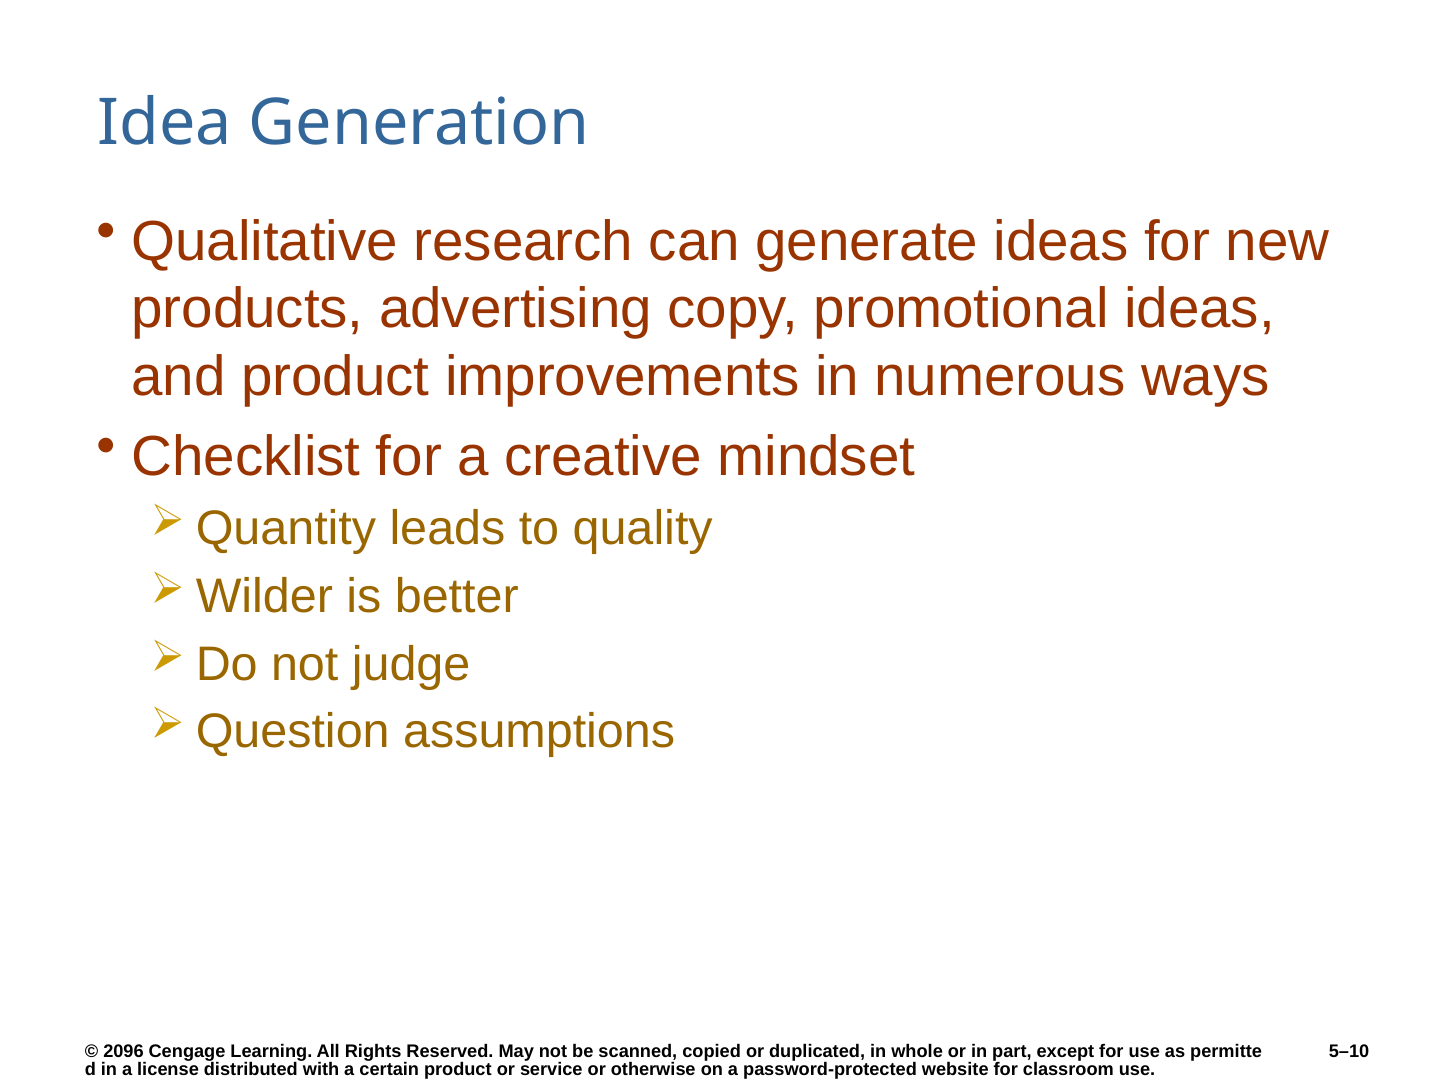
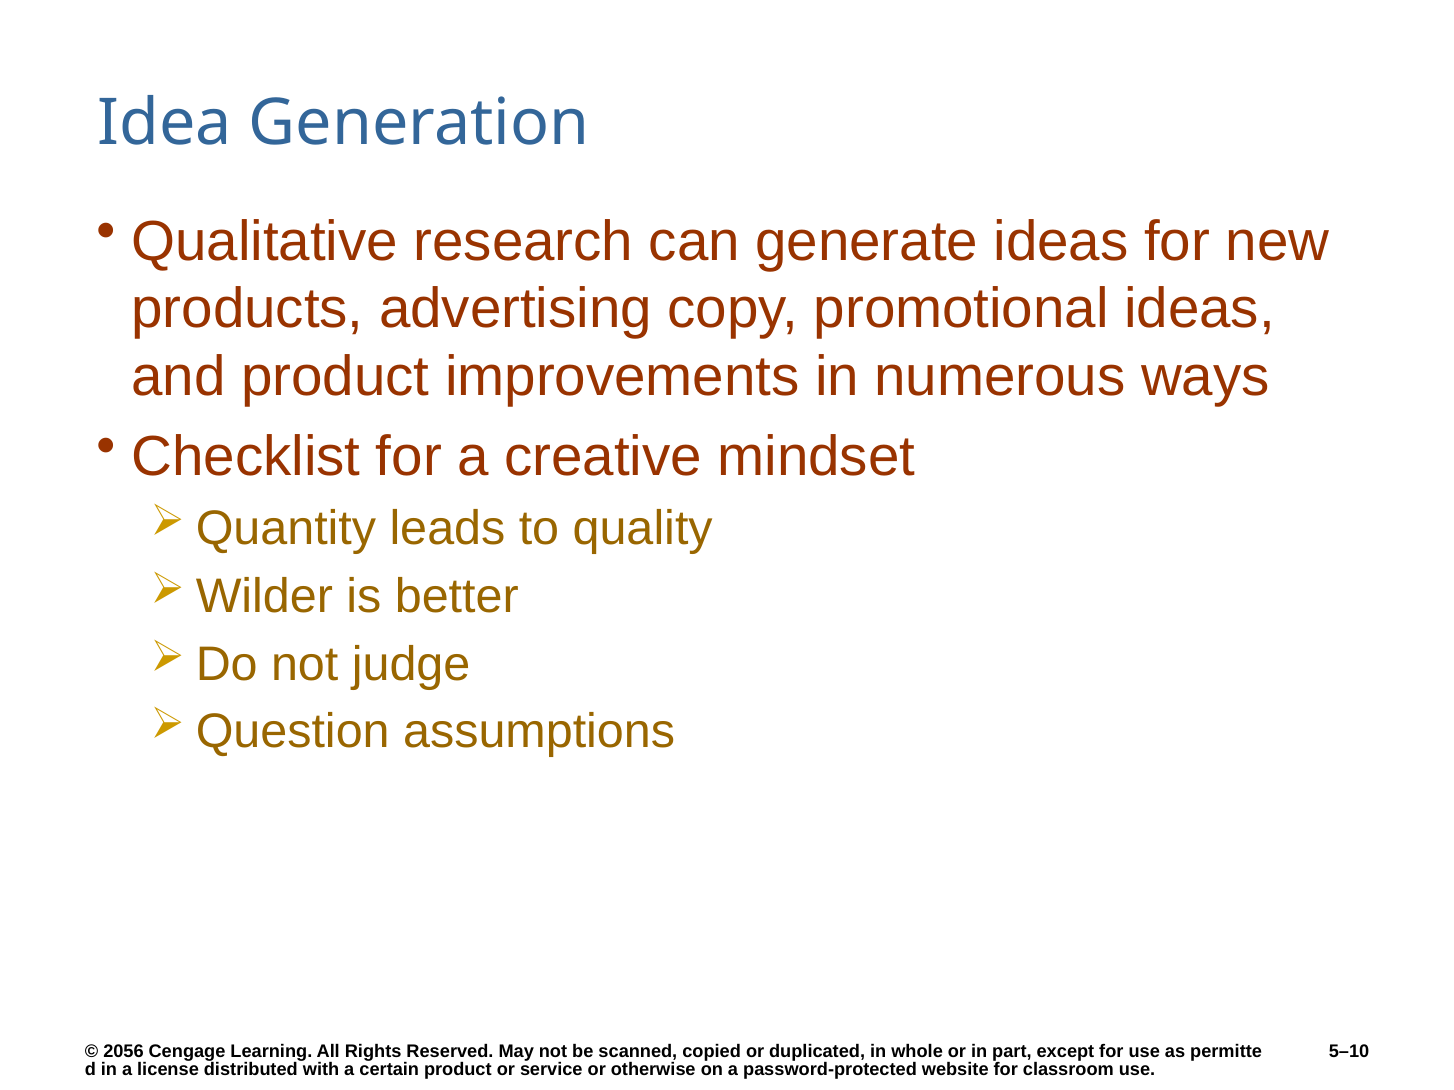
2096: 2096 -> 2056
